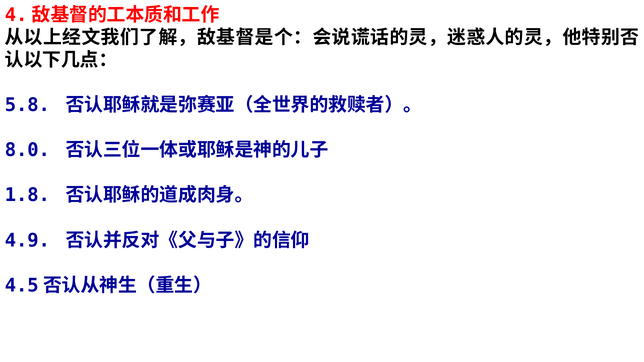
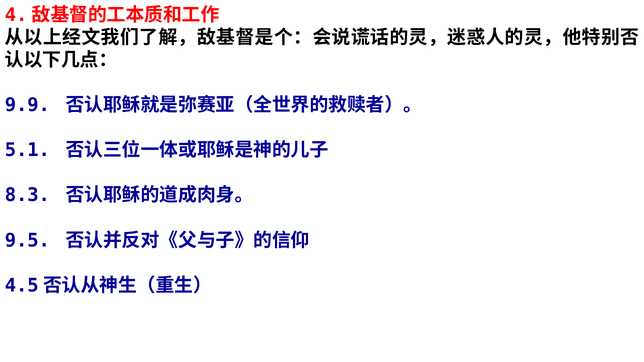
5.8: 5.8 -> 9.9
8.0: 8.0 -> 5.1
1.8: 1.8 -> 8.3
4.9: 4.9 -> 9.5
